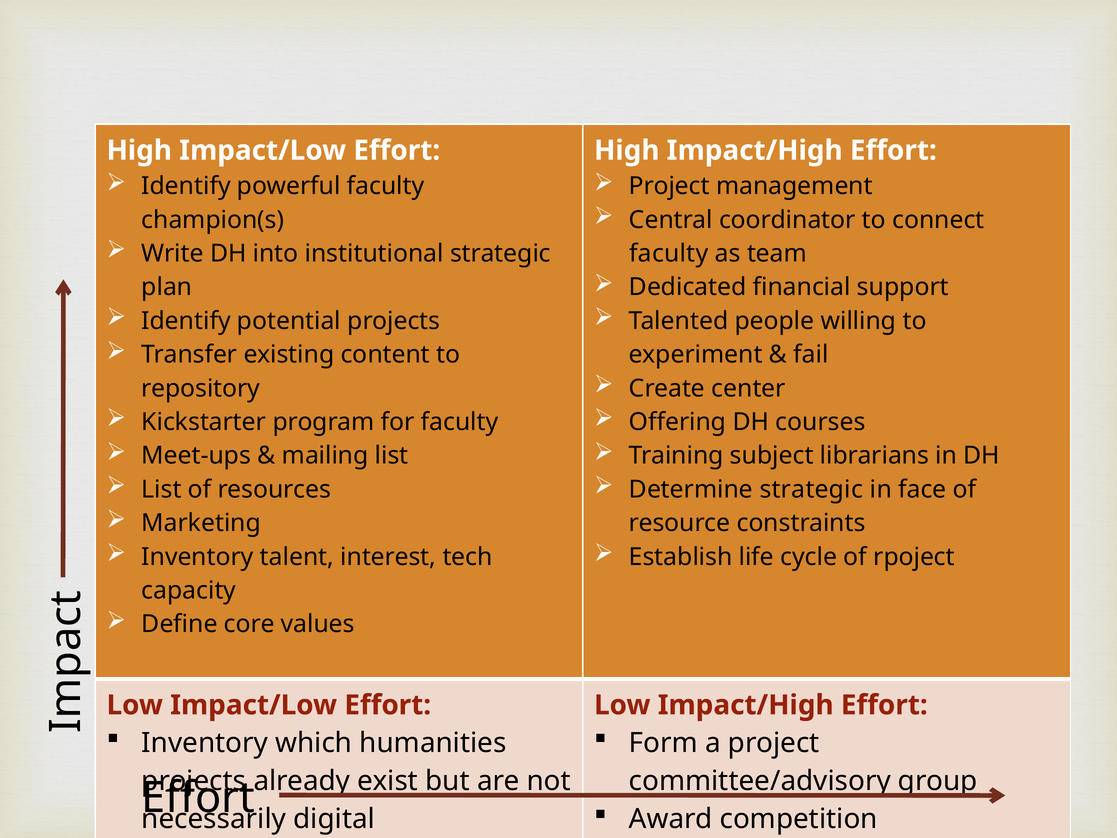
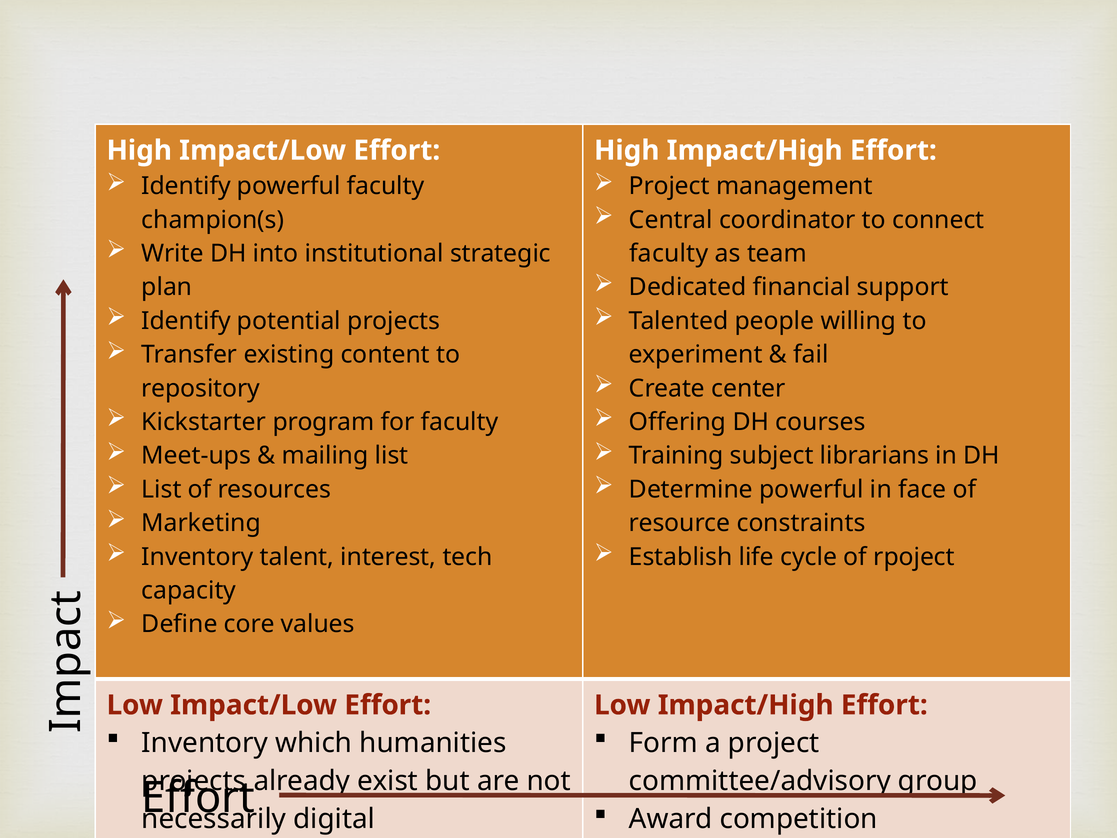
Determine strategic: strategic -> powerful
